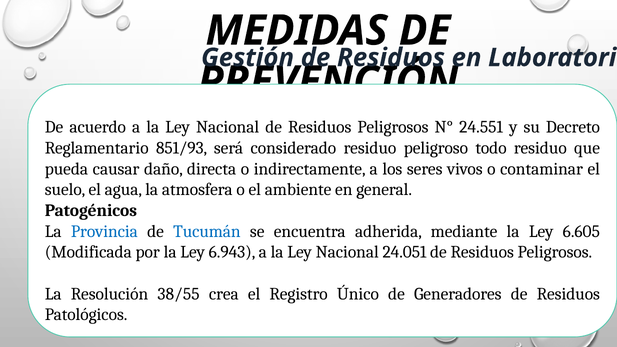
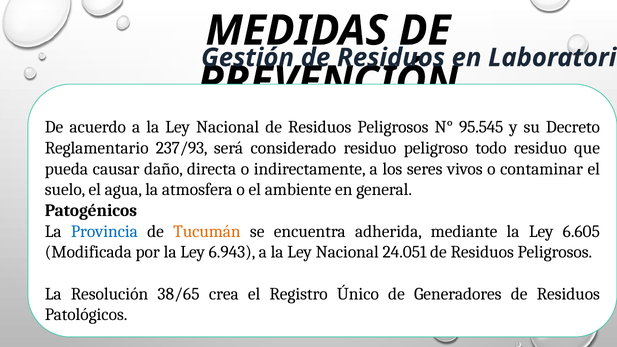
24.551: 24.551 -> 95.545
851/93: 851/93 -> 237/93
Tucumán colour: blue -> orange
38/55: 38/55 -> 38/65
